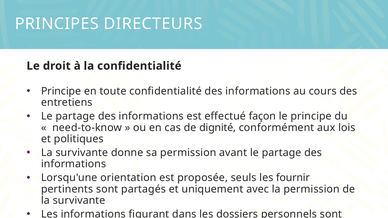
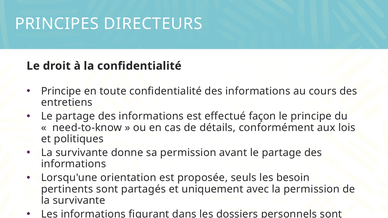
dignité: dignité -> détails
fournir: fournir -> besoin
